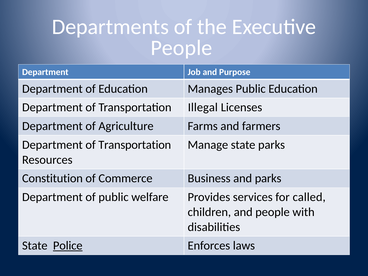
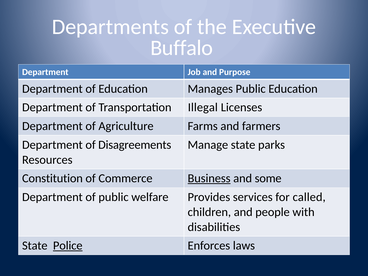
People at (181, 48): People -> Buffalo
Transportation at (135, 145): Transportation -> Disagreements
Business underline: none -> present
and parks: parks -> some
